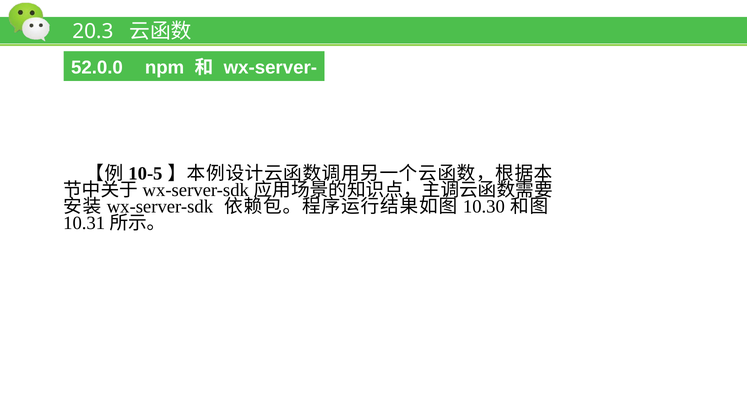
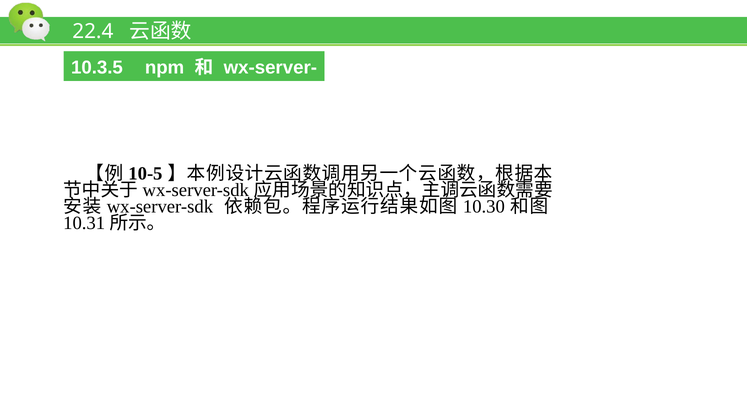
20.3: 20.3 -> 22.4
52.0.0: 52.0.0 -> 10.3.5
